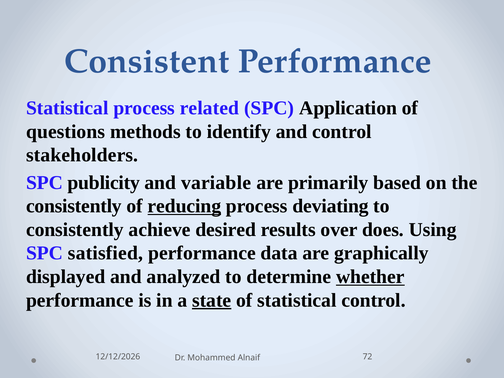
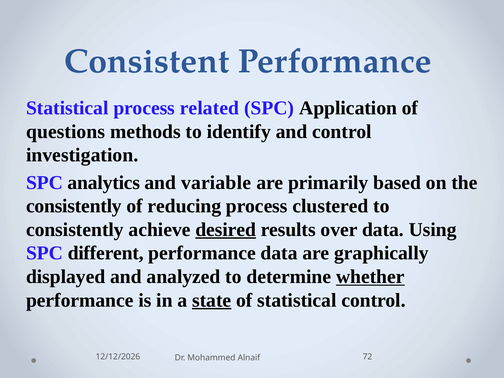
stakeholders: stakeholders -> investigation
publicity: publicity -> analytics
reducing underline: present -> none
deviating: deviating -> clustered
desired underline: none -> present
over does: does -> data
satisfied: satisfied -> different
